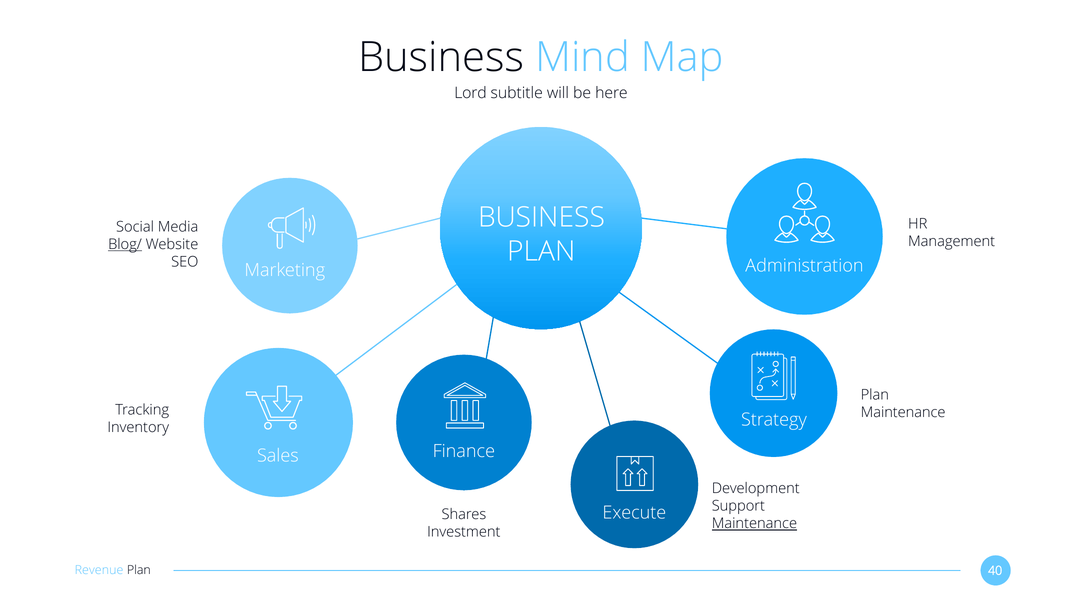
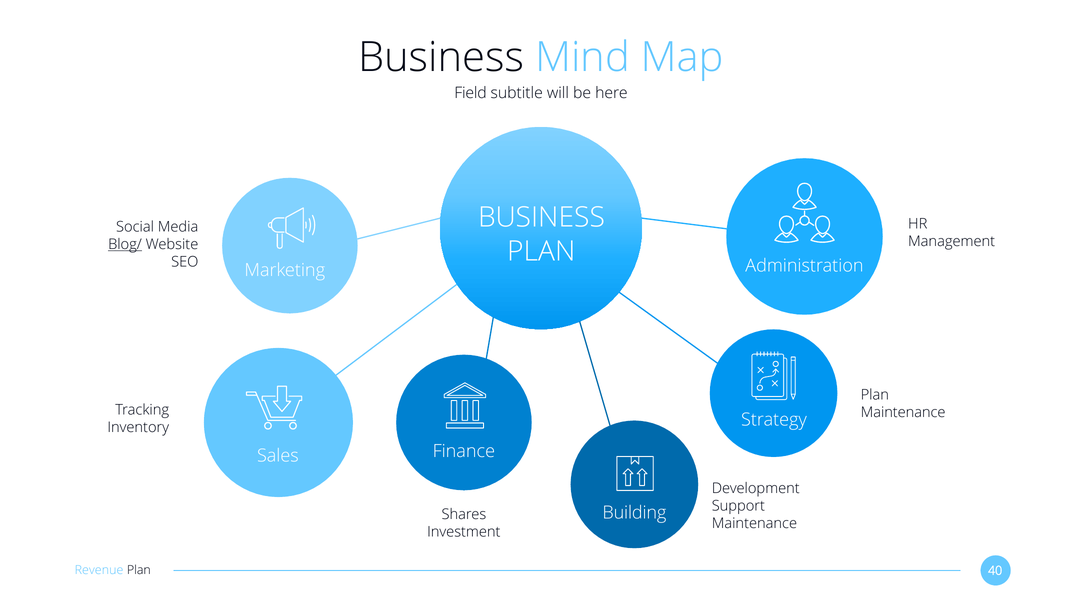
Lord: Lord -> Field
Execute: Execute -> Building
Maintenance at (754, 523) underline: present -> none
